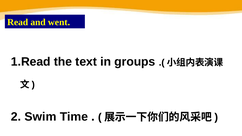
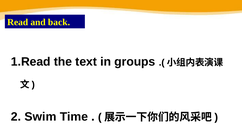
went: went -> back
